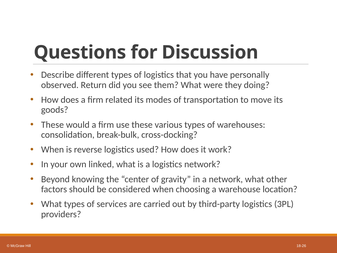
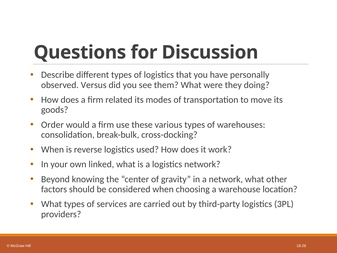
Return: Return -> Versus
These at (52, 125): These -> Order
